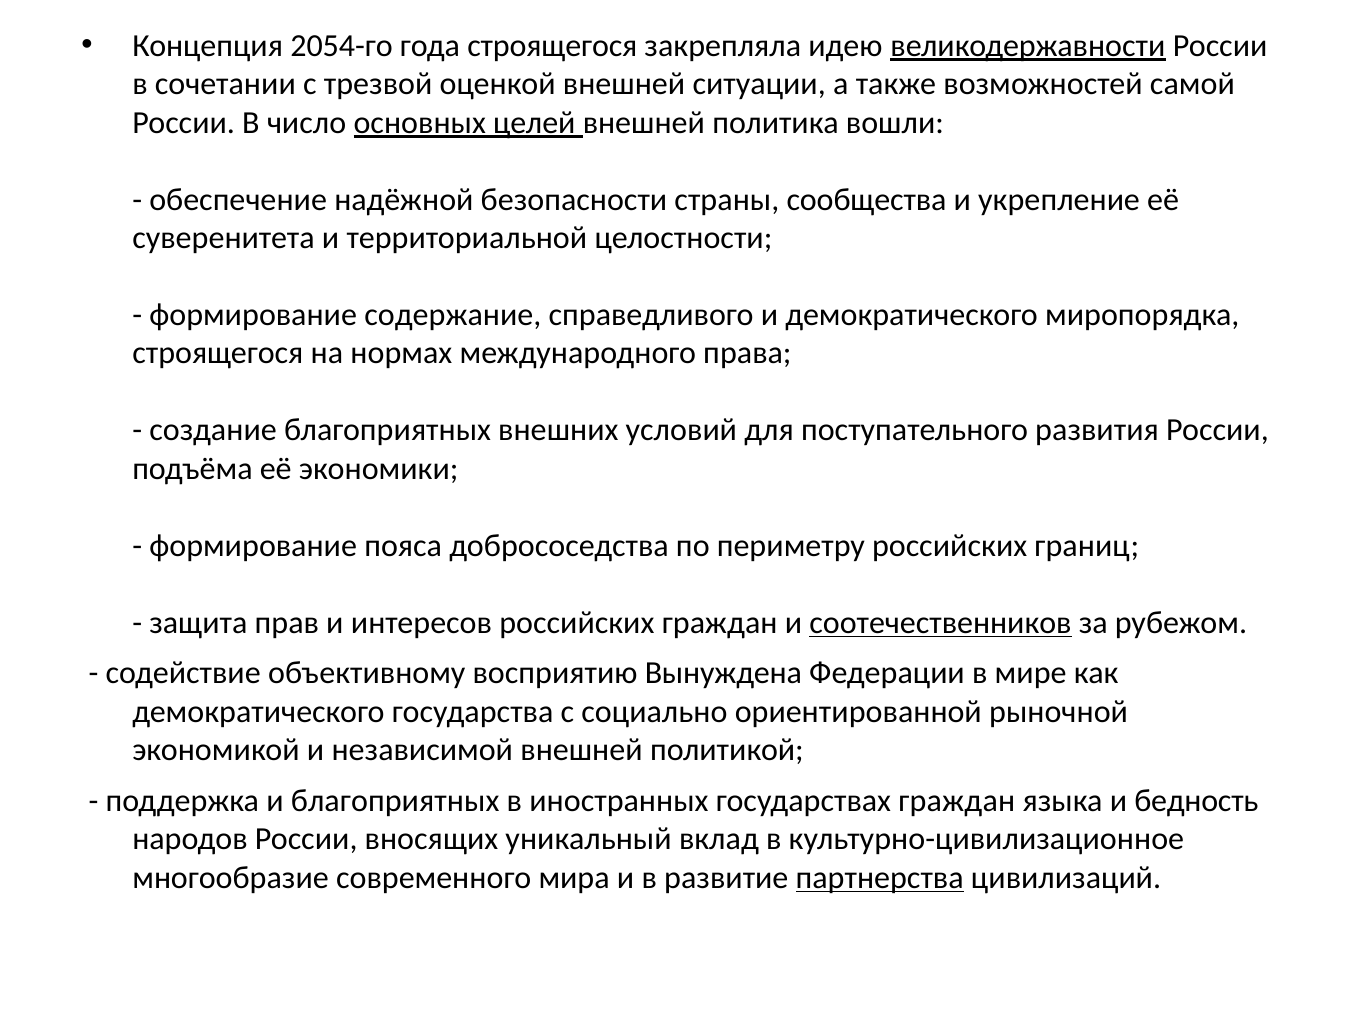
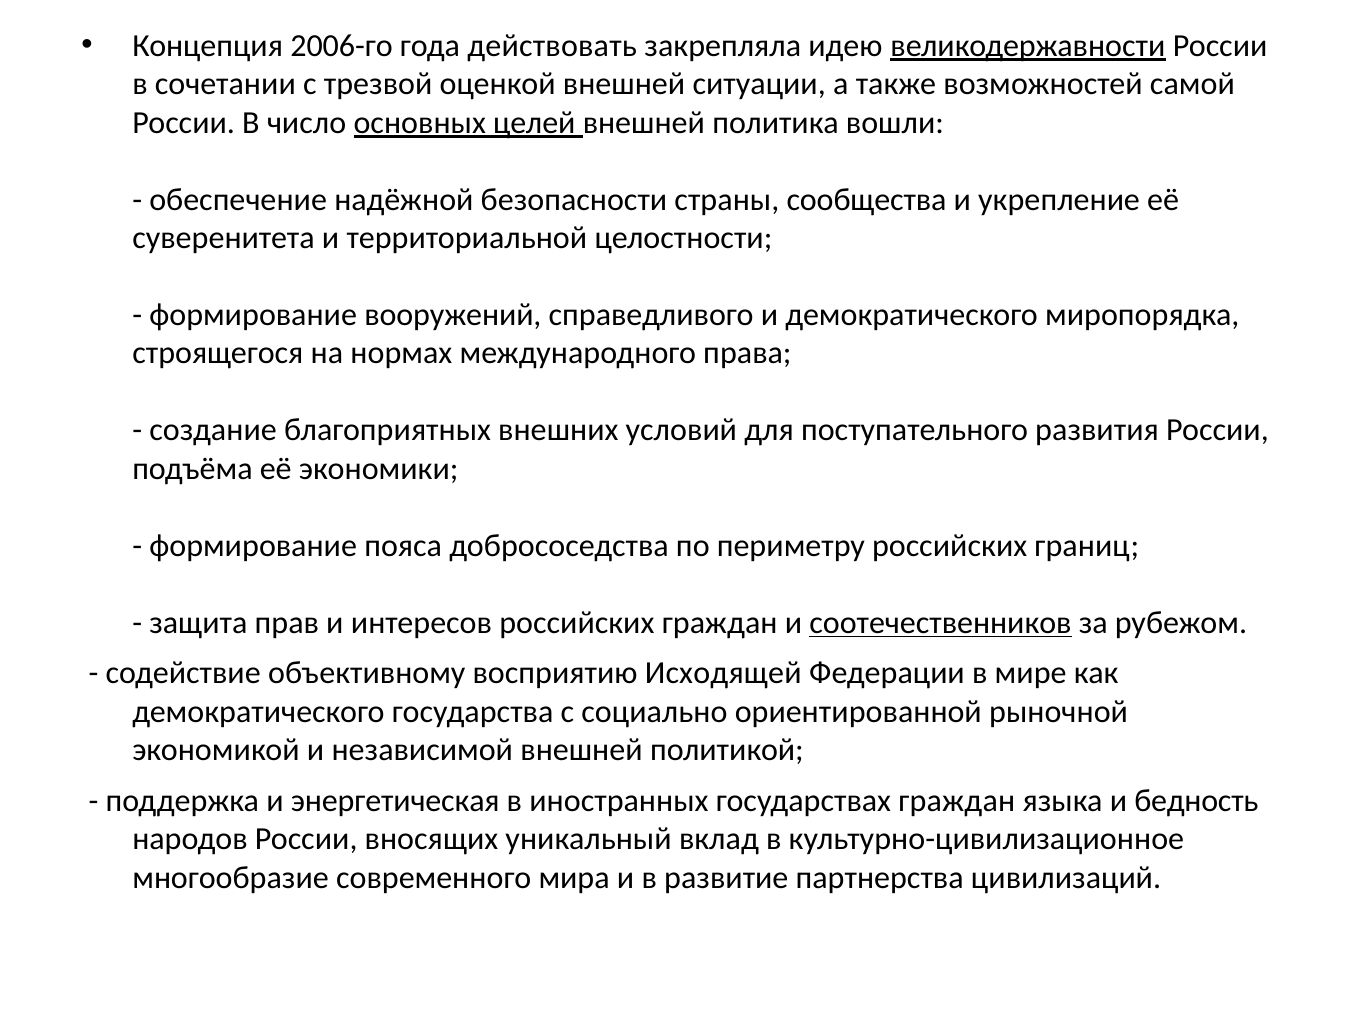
2054-го: 2054-го -> 2006-го
года строящегося: строящегося -> действовать
содержание: содержание -> вооружений
Вынуждена: Вынуждена -> Исходящей
и благоприятных: благоприятных -> энергетическая
партнерства underline: present -> none
